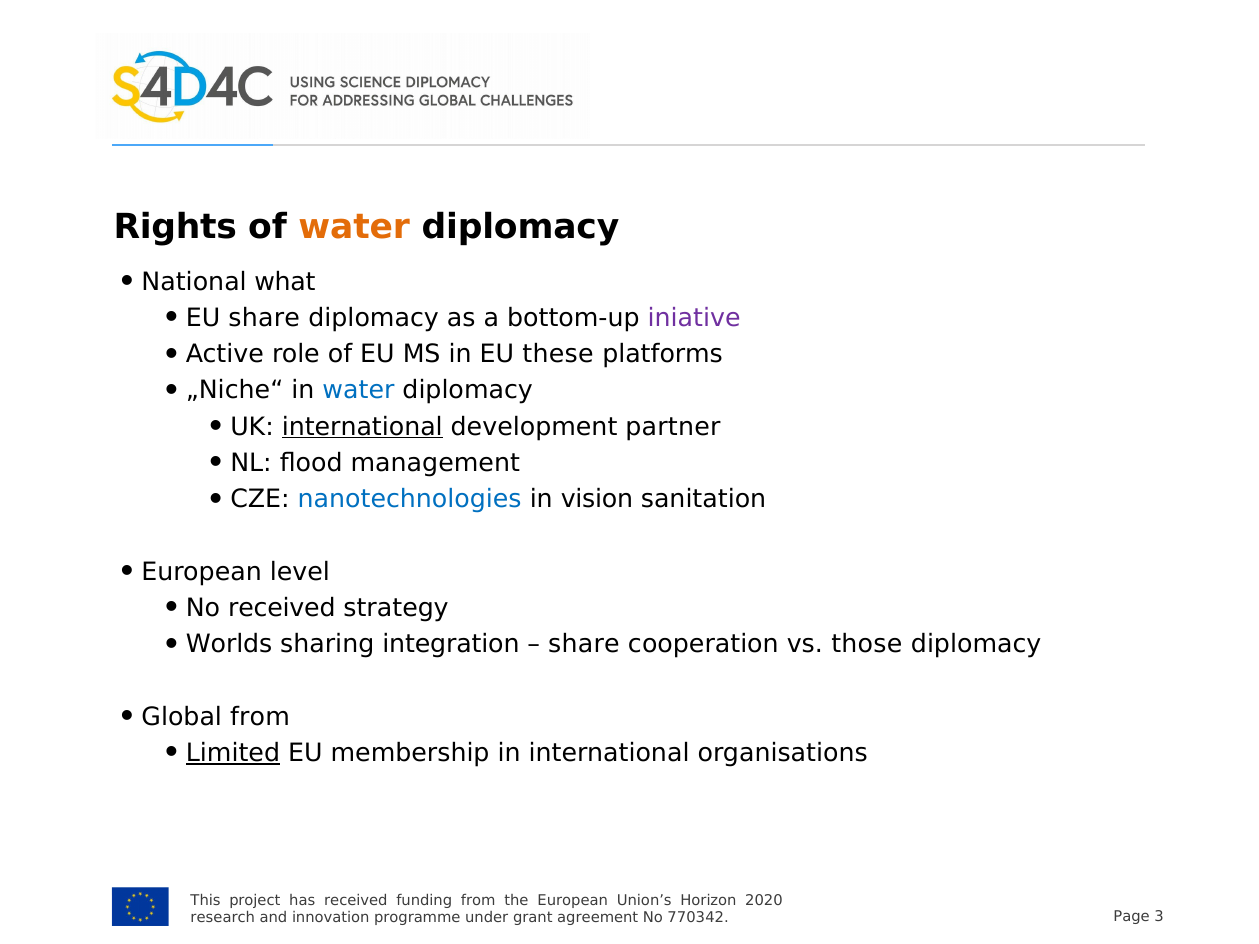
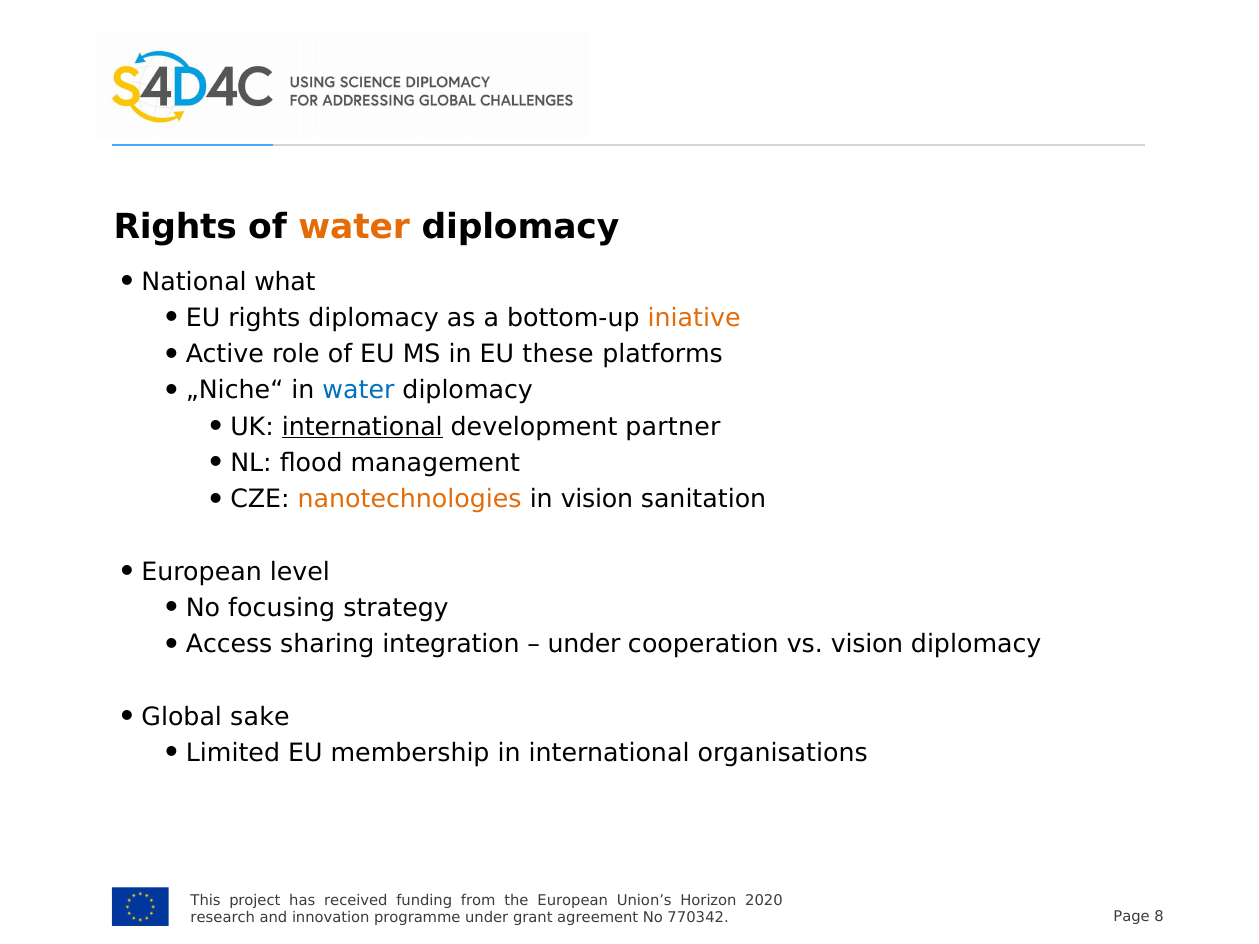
EU share: share -> rights
iniative colour: purple -> orange
nanotechnologies colour: blue -> orange
No received: received -> focusing
Worlds: Worlds -> Access
share at (584, 644): share -> under
vs those: those -> vision
Global from: from -> sake
Limited underline: present -> none
3: 3 -> 8
